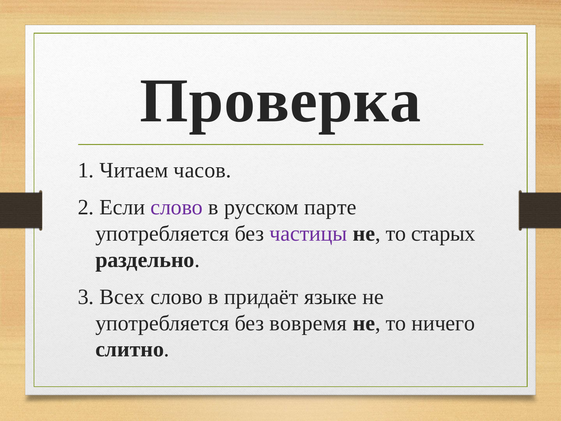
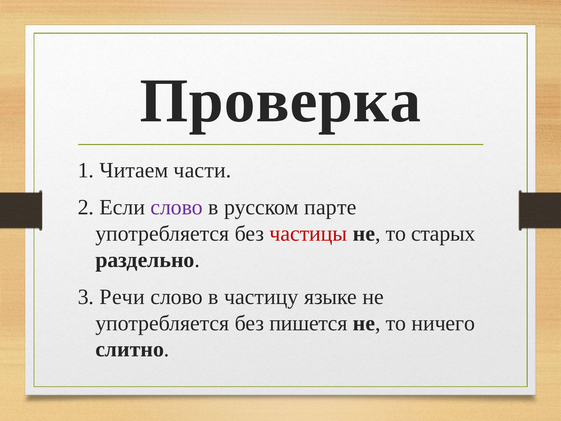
часов: часов -> части
частицы colour: purple -> red
Всех: Всех -> Речи
придаёт: придаёт -> частицу
вовремя: вовремя -> пишется
